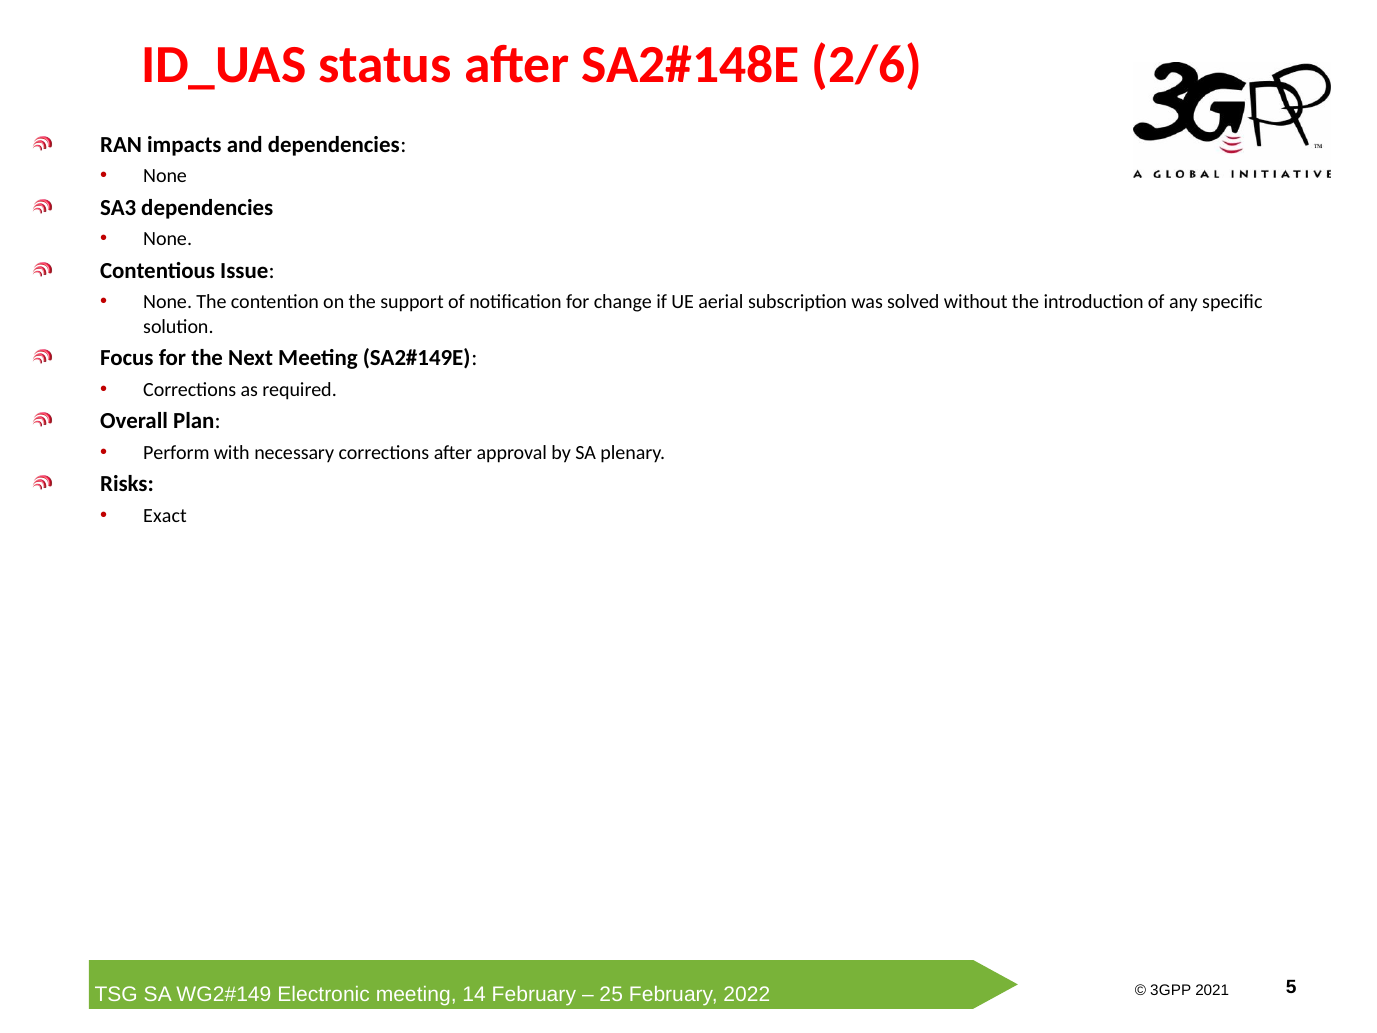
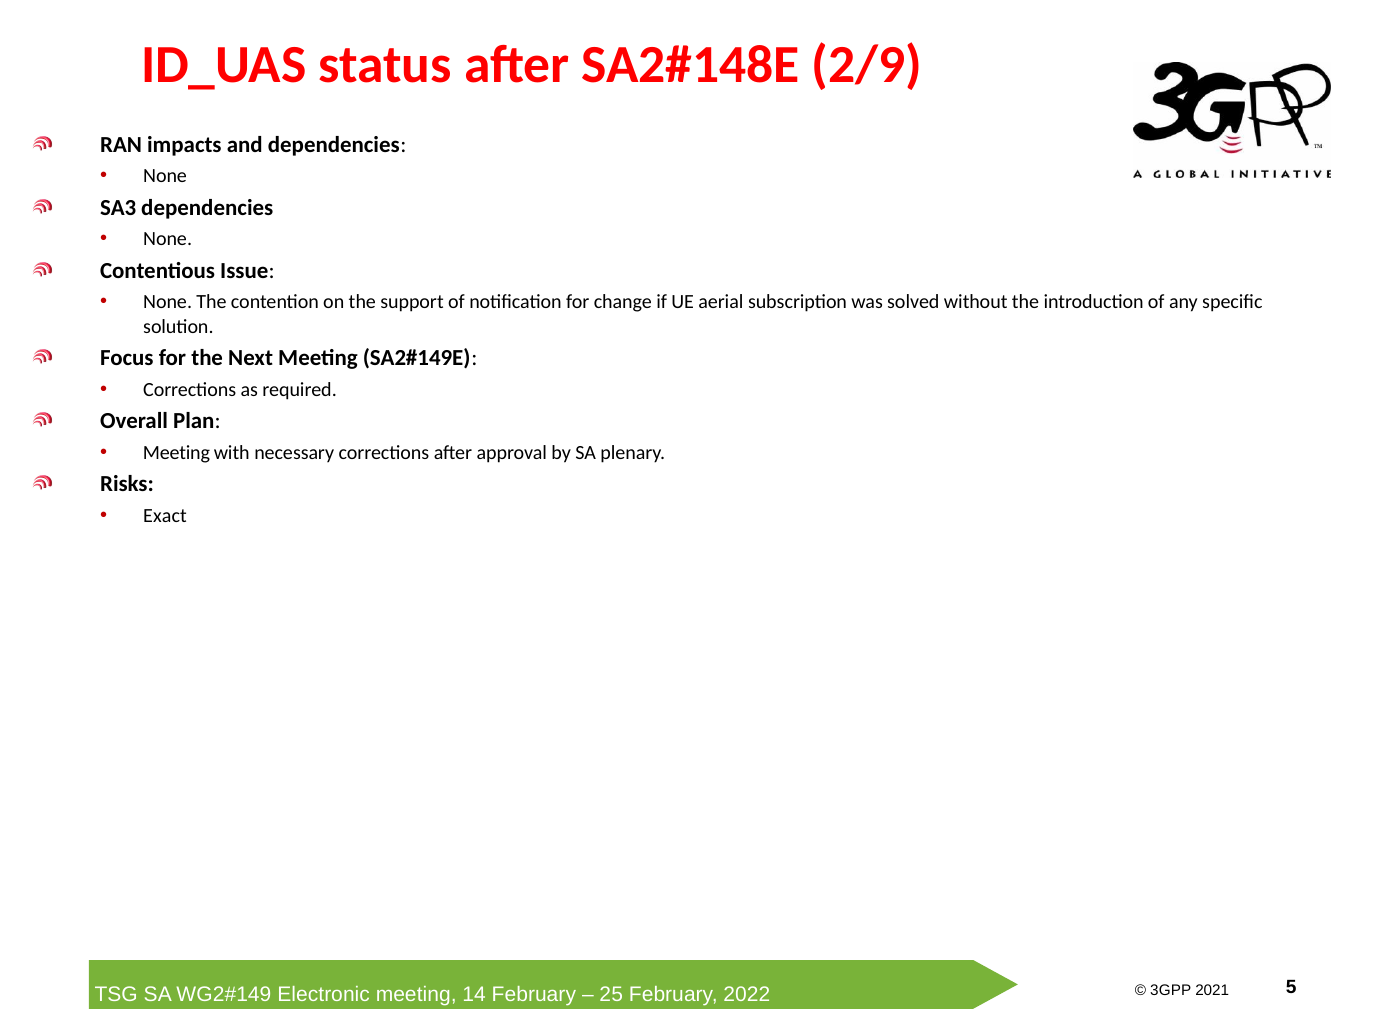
2/6: 2/6 -> 2/9
Perform at (176, 453): Perform -> Meeting
